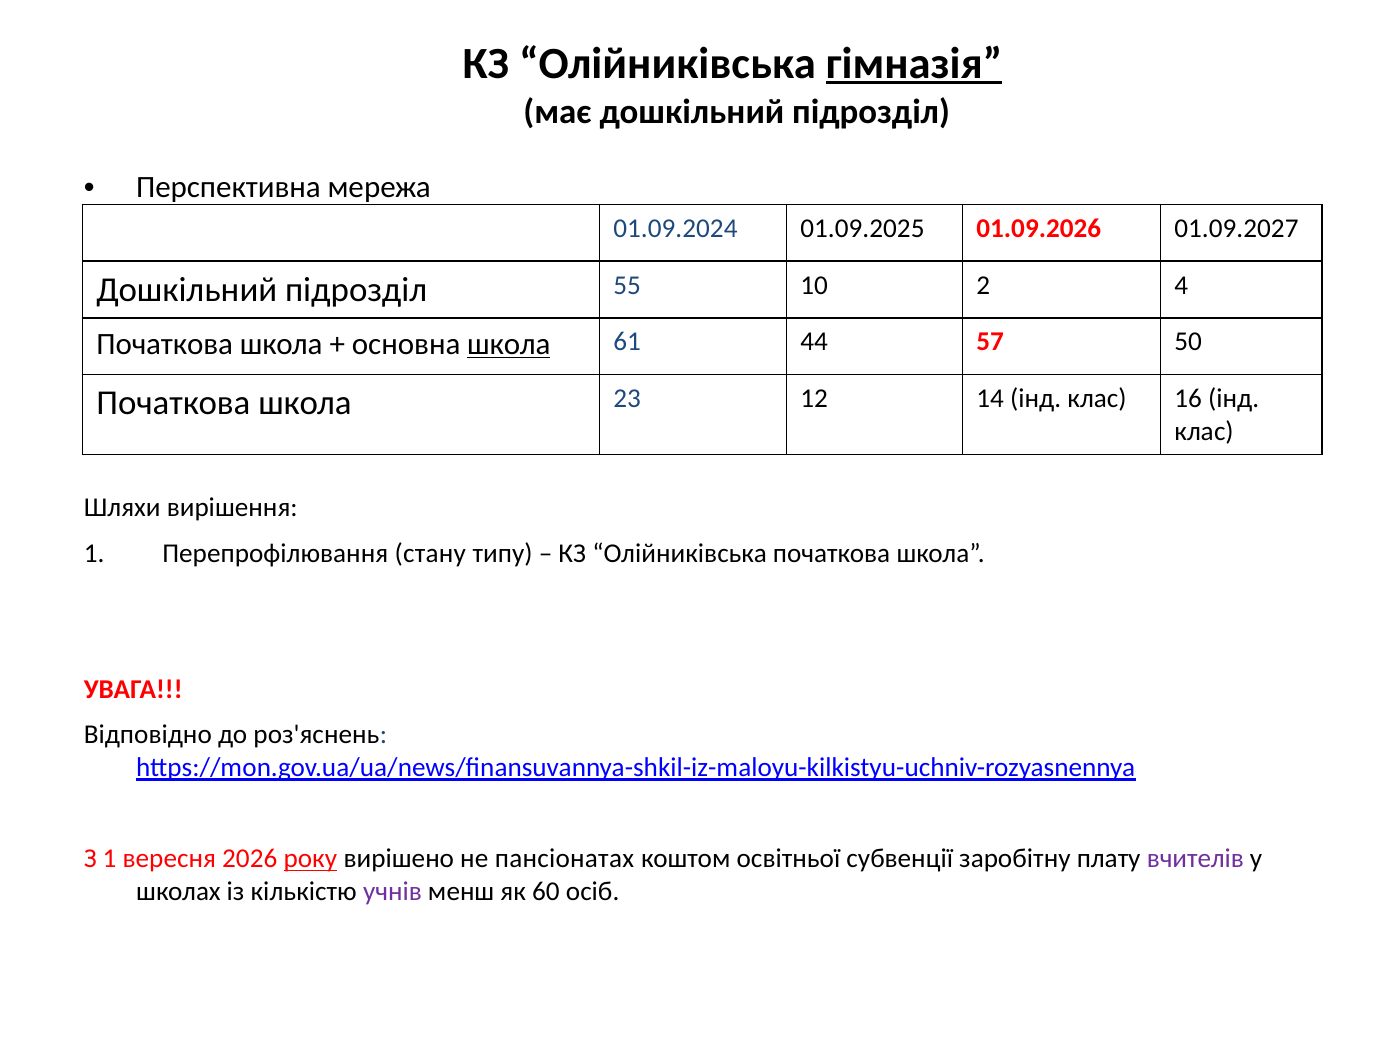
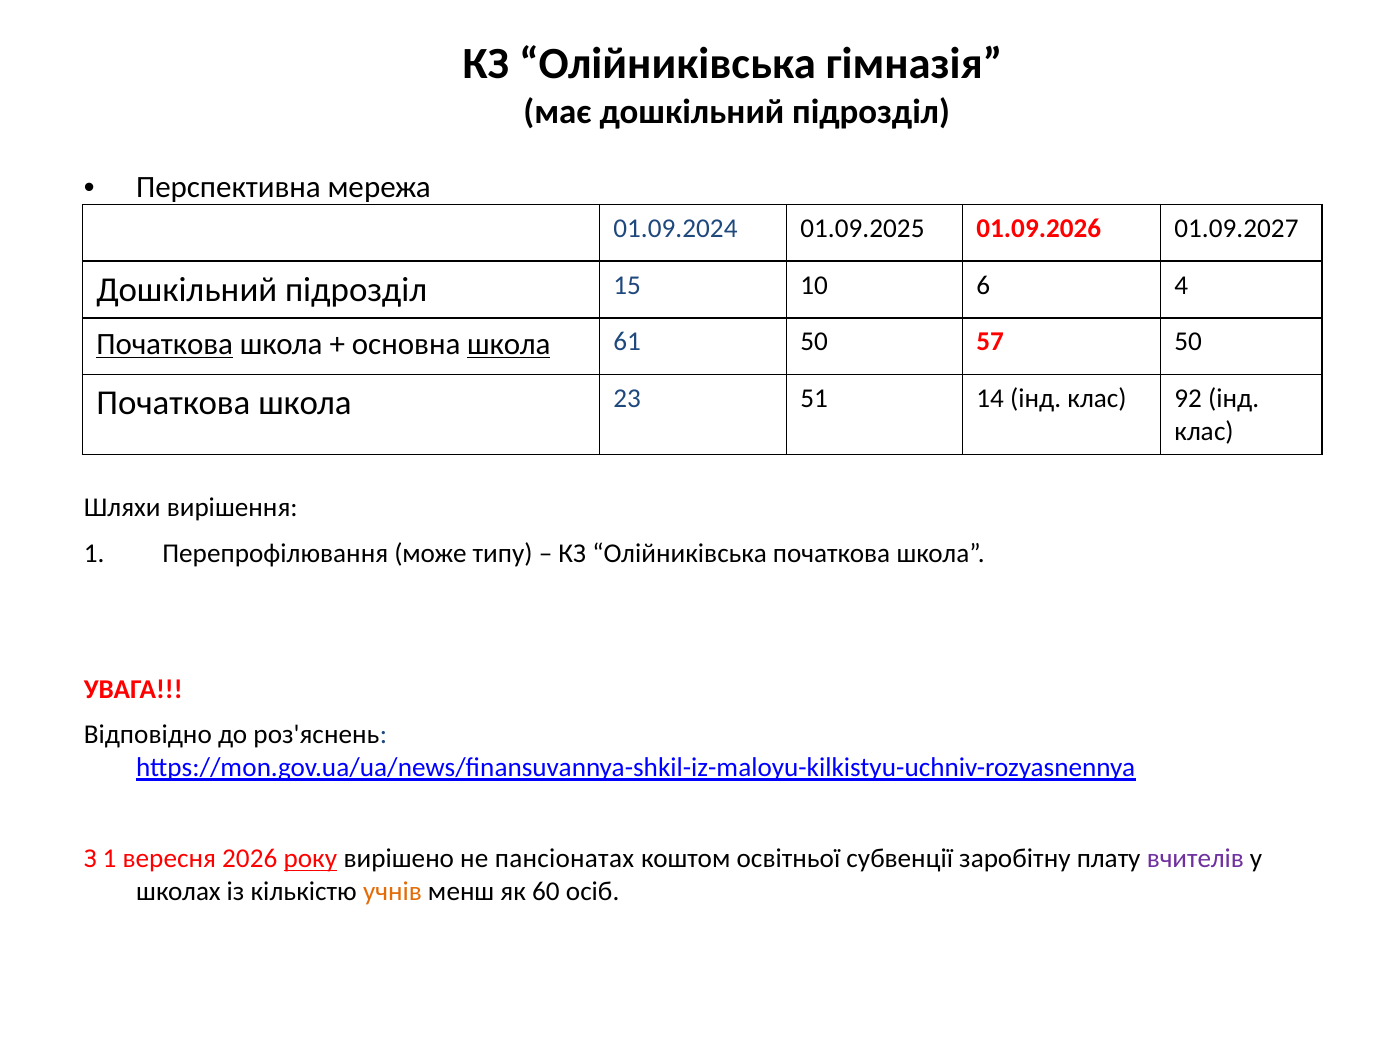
гімназія underline: present -> none
55: 55 -> 15
2: 2 -> 6
Початкова at (165, 344) underline: none -> present
61 44: 44 -> 50
12: 12 -> 51
16: 16 -> 92
стану: стану -> може
учнів colour: purple -> orange
